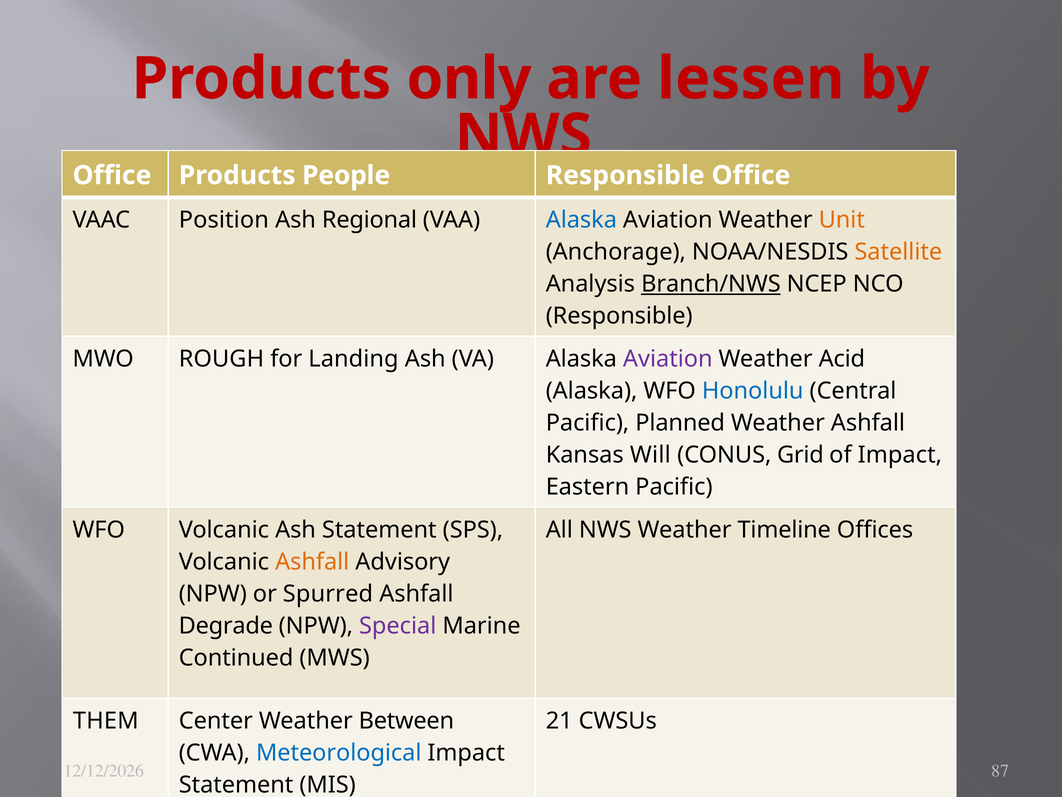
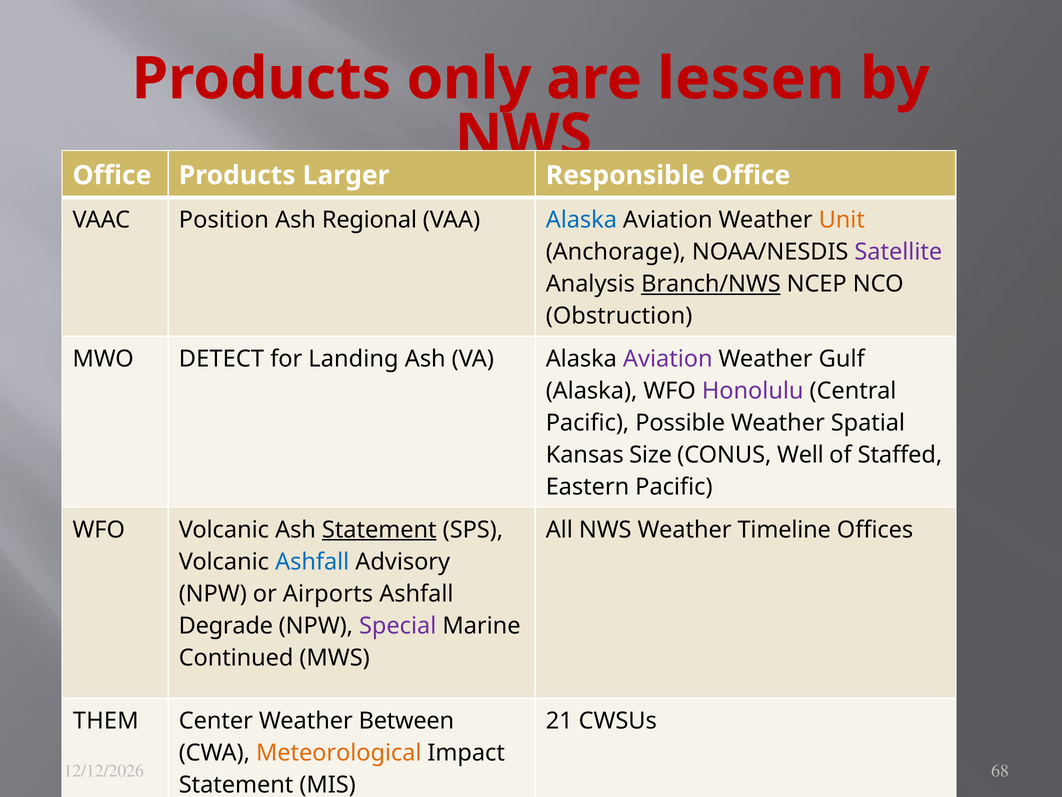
People: People -> Larger
Satellite colour: orange -> purple
Responsible at (619, 316): Responsible -> Obstruction
ROUGH: ROUGH -> DETECT
Acid: Acid -> Gulf
Honolulu colour: blue -> purple
Planned: Planned -> Possible
Weather Ashfall: Ashfall -> Spatial
Will: Will -> Size
Grid: Grid -> Well
of Impact: Impact -> Staffed
Statement at (379, 529) underline: none -> present
Ashfall at (312, 561) colour: orange -> blue
Spurred: Spurred -> Airports
Meteorological colour: blue -> orange
87: 87 -> 68
